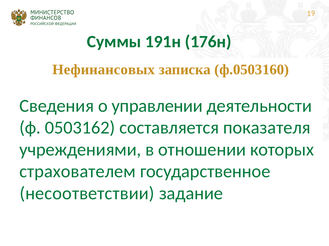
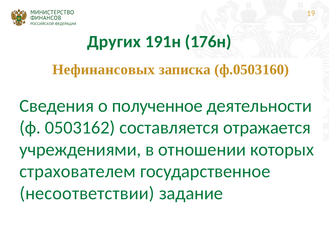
Суммы: Суммы -> Других
управлении: управлении -> полученное
показателя: показателя -> отражается
